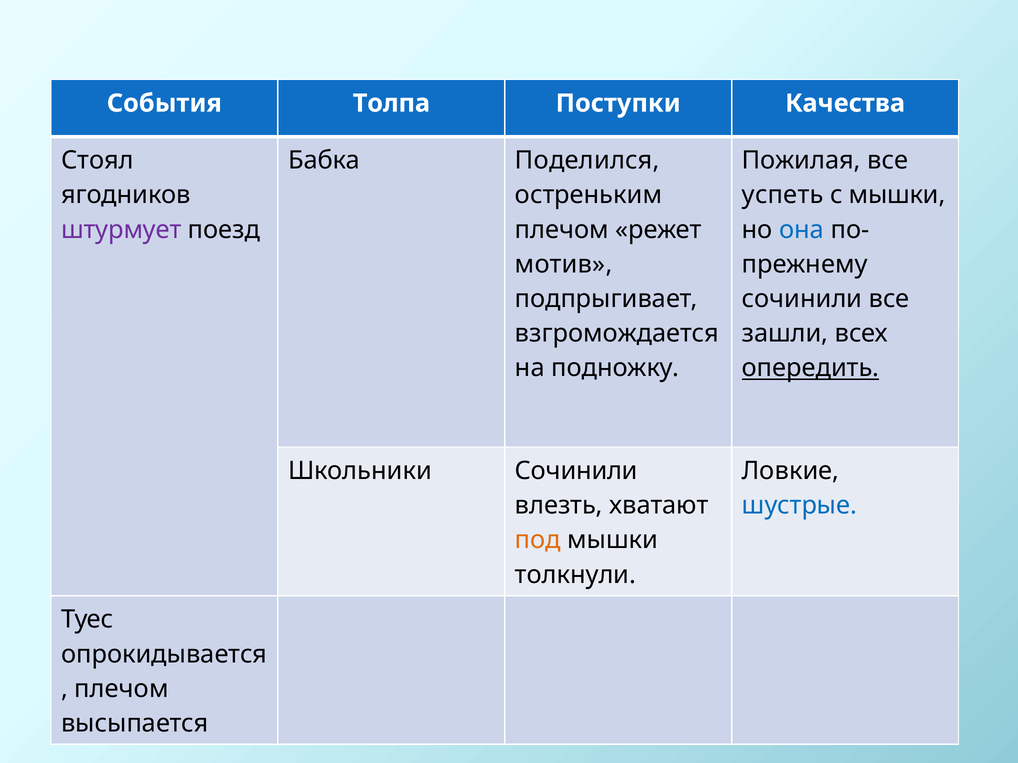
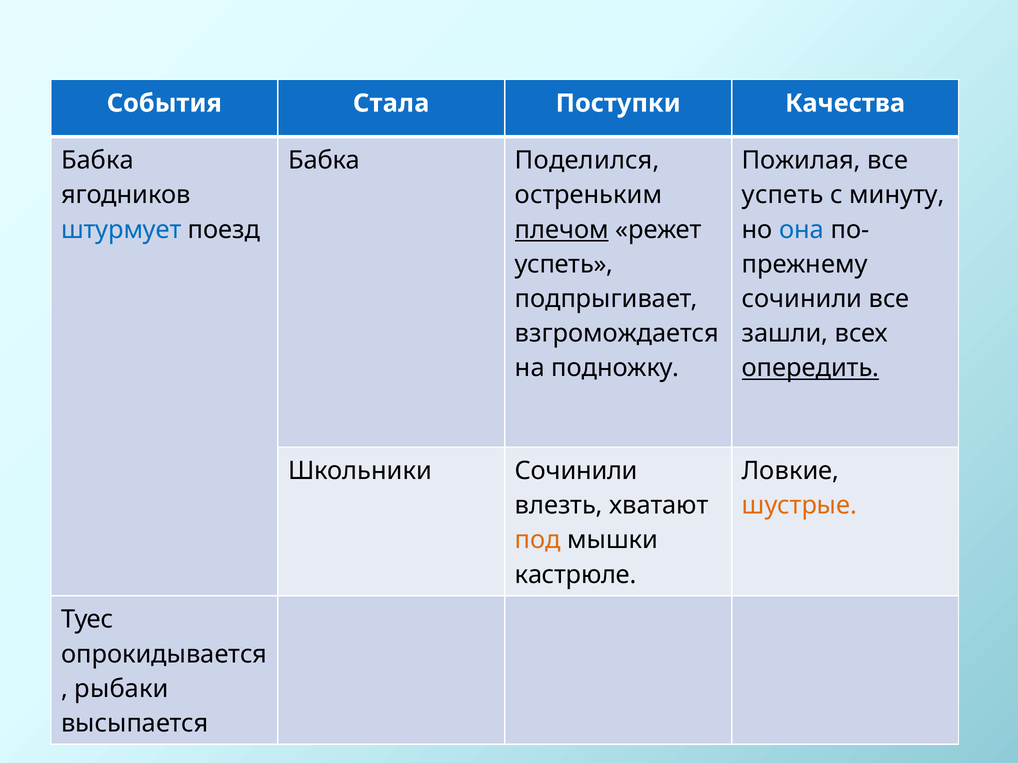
Толпа: Толпа -> Стала
Стоял at (97, 161): Стоял -> Бабка
с мышки: мышки -> минуту
штурмует colour: purple -> blue
плечом at (562, 230) underline: none -> present
мотив at (564, 264): мотив -> успеть
шустрые colour: blue -> orange
толкнули: толкнули -> кастрюле
плечом at (122, 689): плечом -> рыбаки
